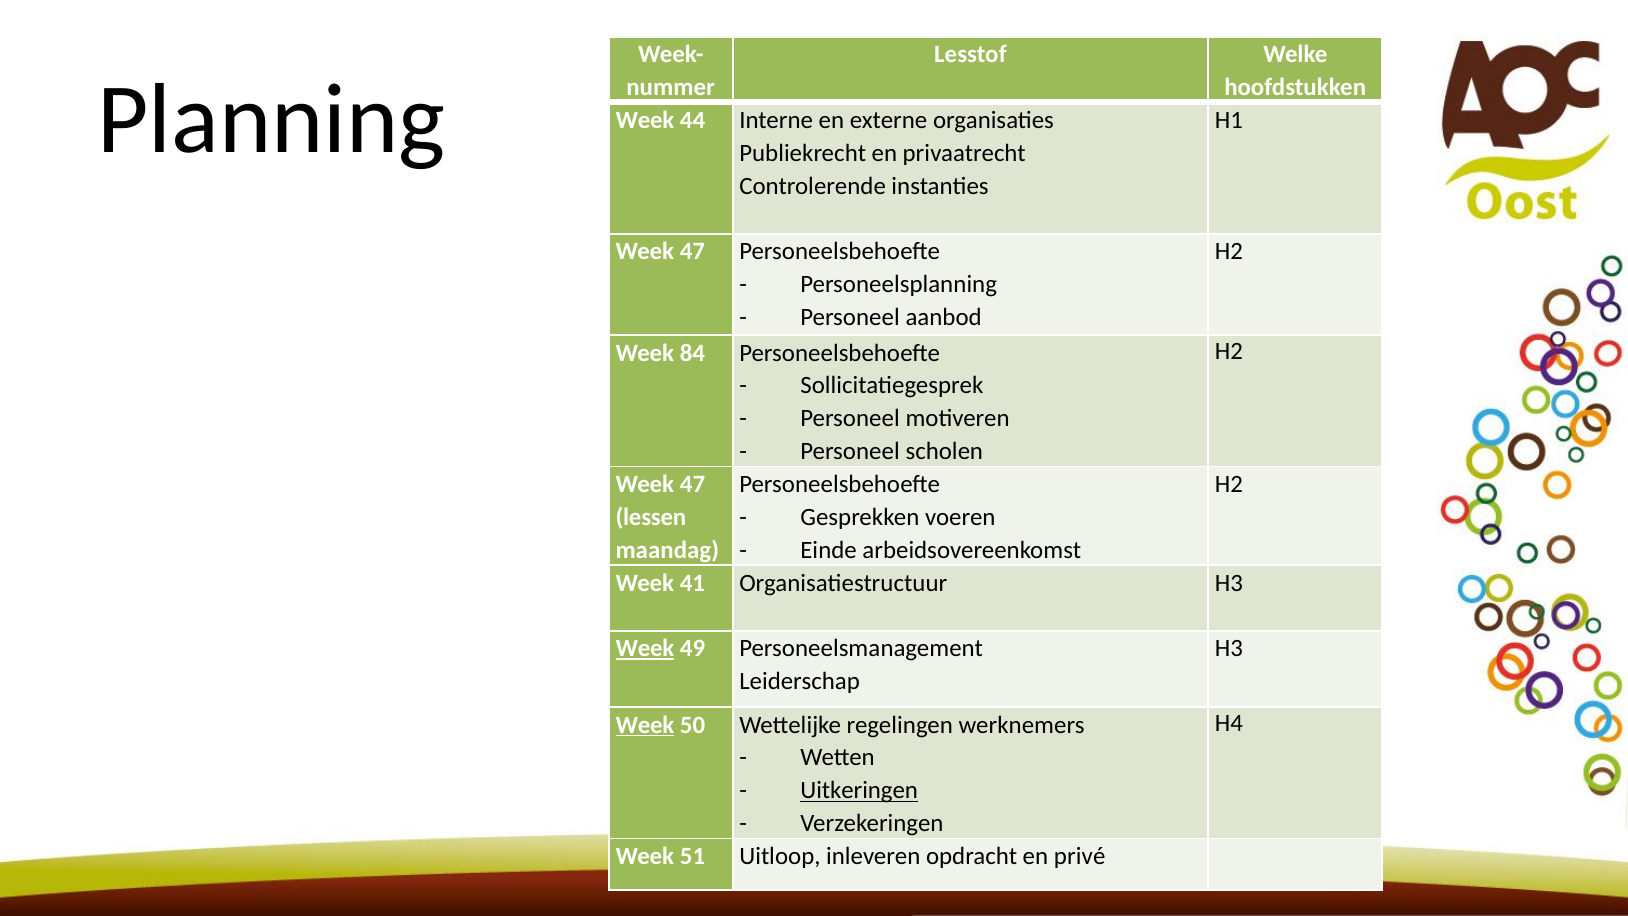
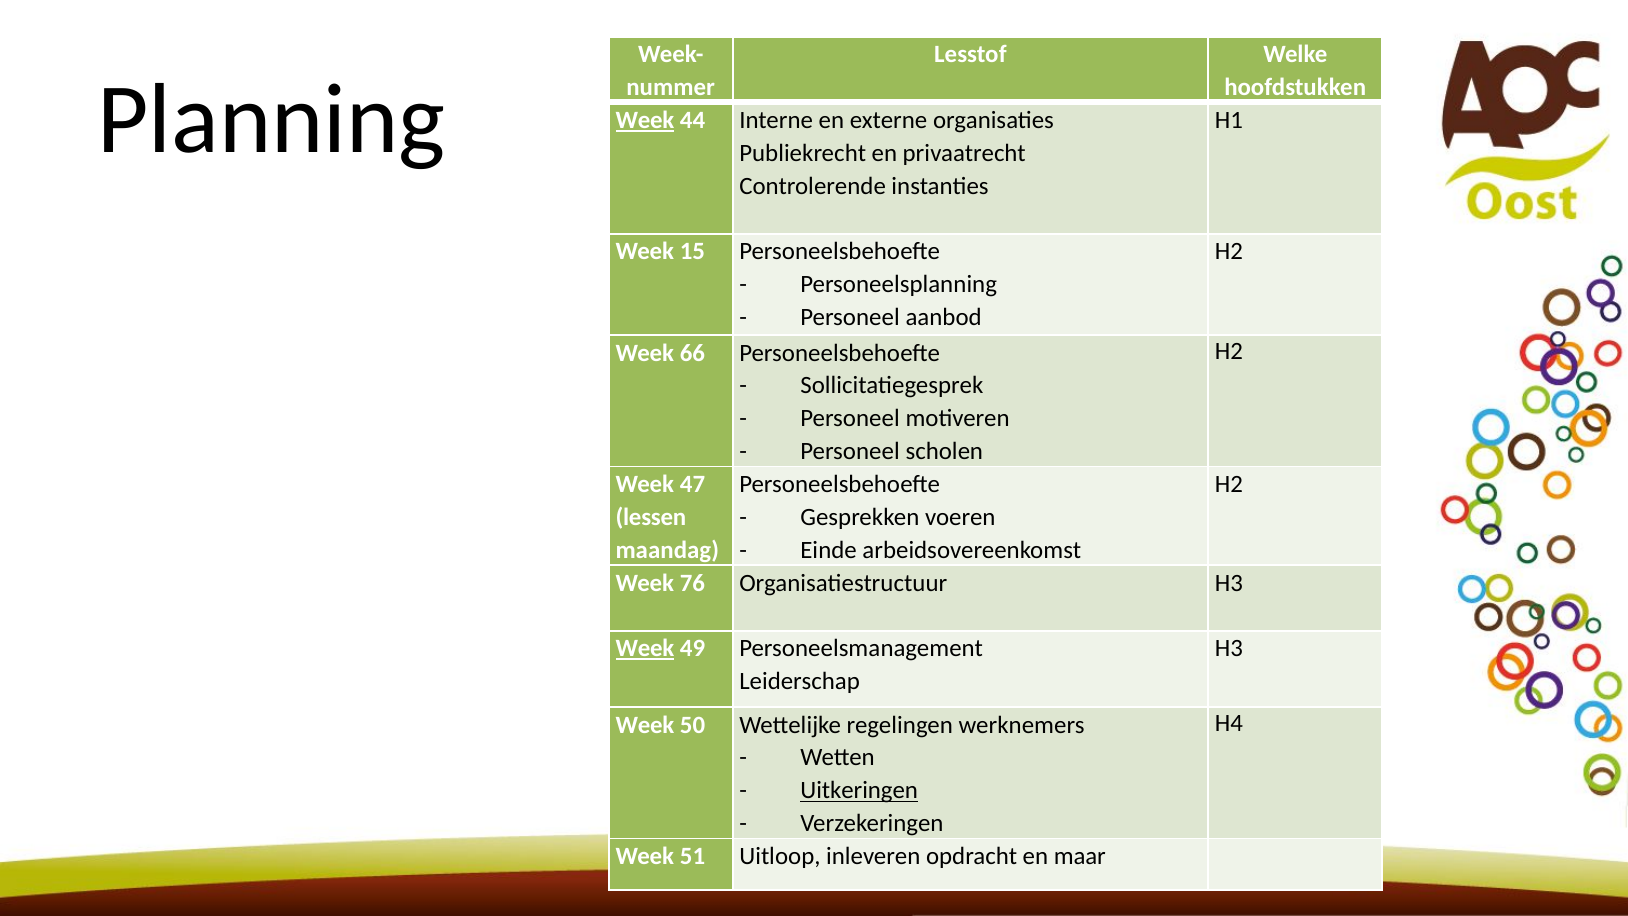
Week at (645, 120) underline: none -> present
47 at (692, 252): 47 -> 15
84: 84 -> 66
41: 41 -> 76
Week at (645, 725) underline: present -> none
privé: privé -> maar
